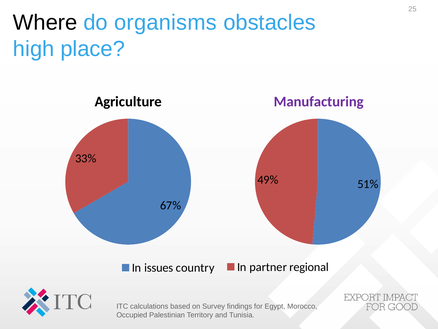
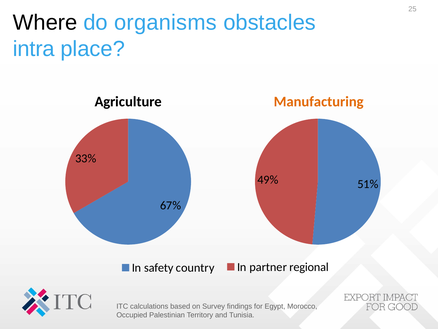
high: high -> intra
Manufacturing colour: purple -> orange
issues: issues -> safety
